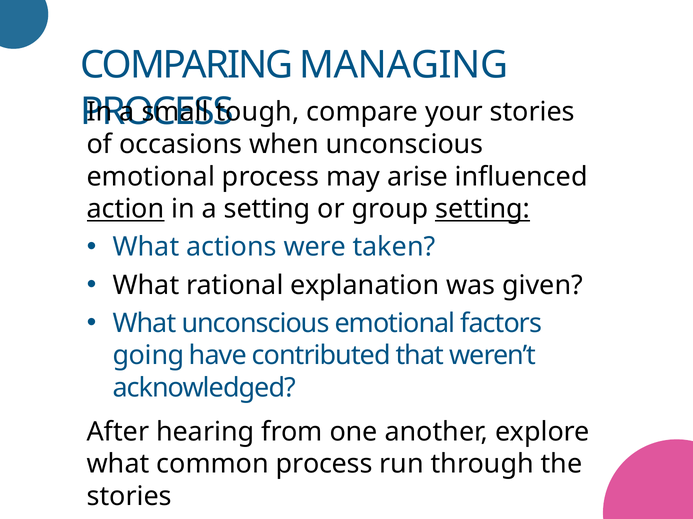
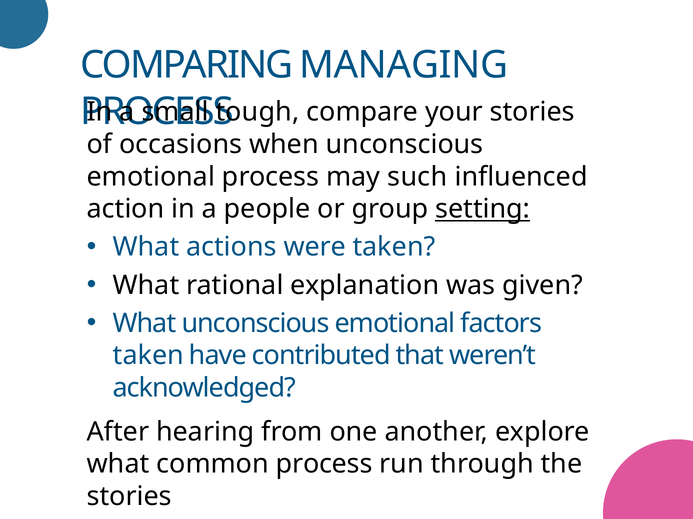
arise: arise -> such
action underline: present -> none
a setting: setting -> people
going at (149, 356): going -> taken
